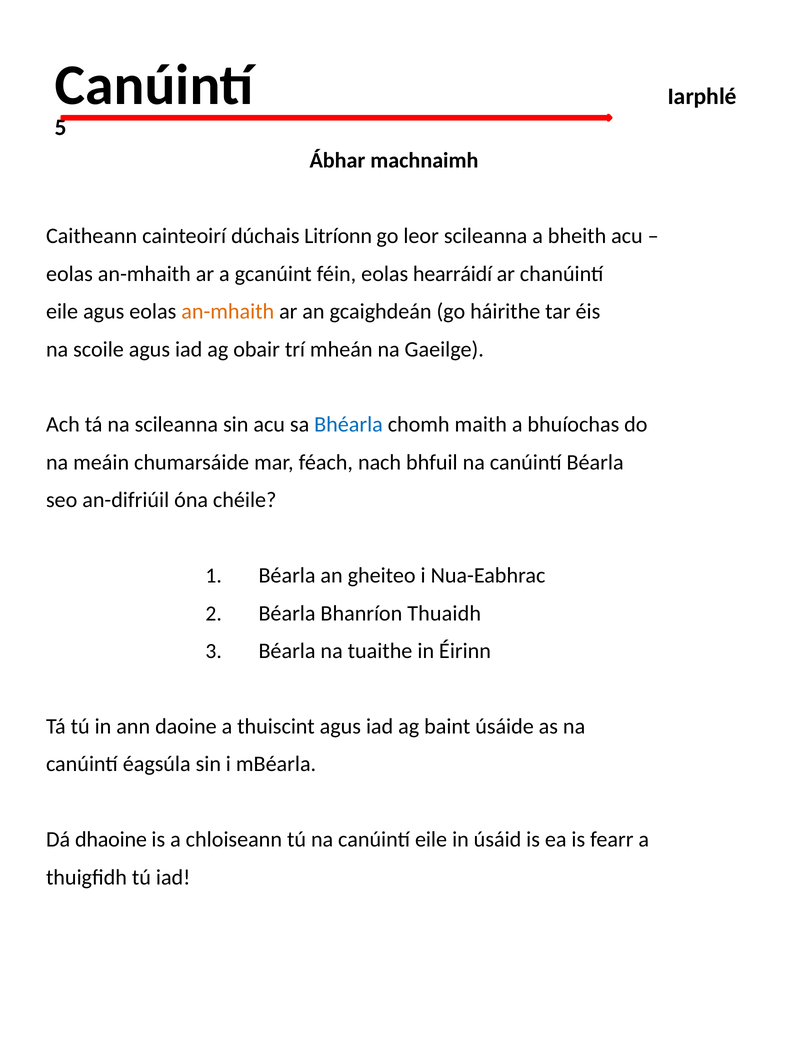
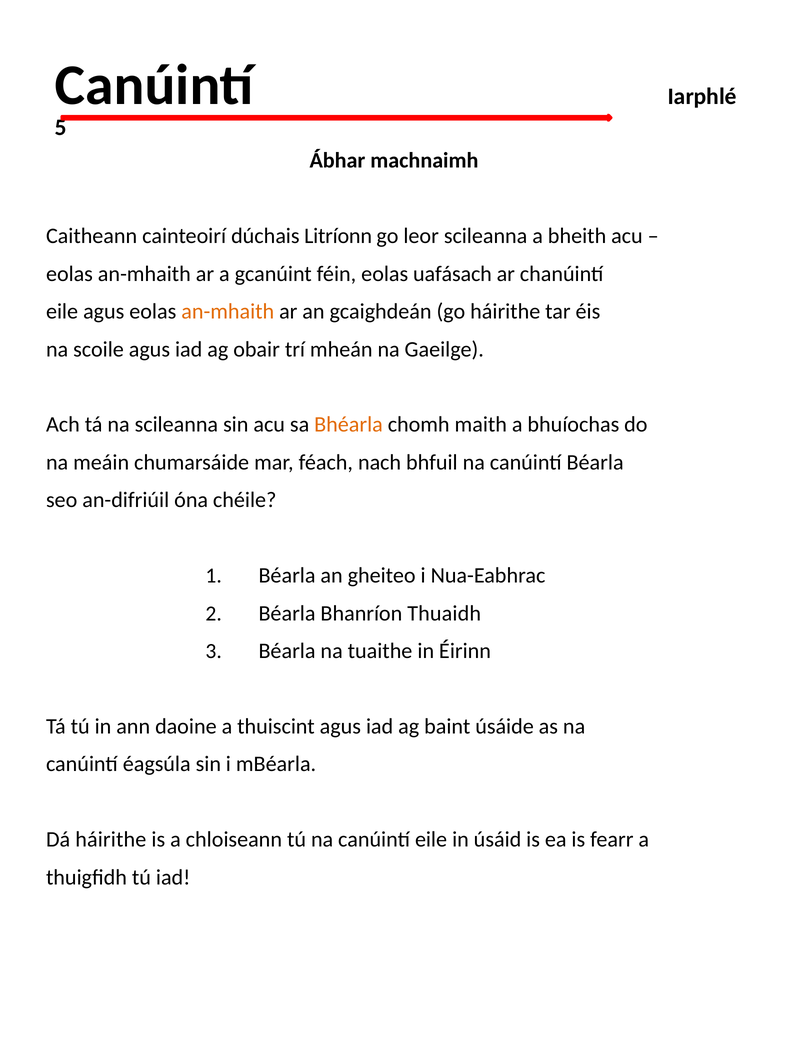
hearráidí: hearráidí -> uafásach
Bhéarla colour: blue -> orange
Dá dhaoine: dhaoine -> háirithe
